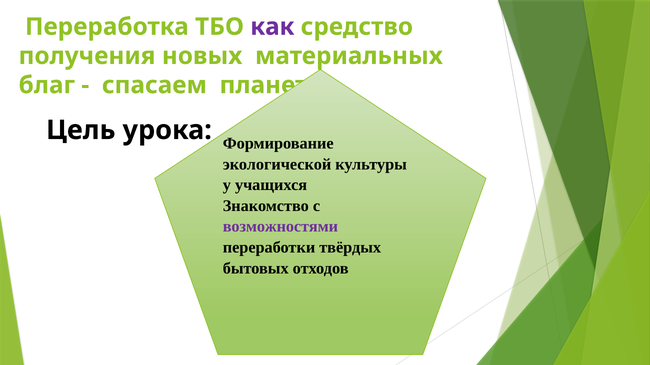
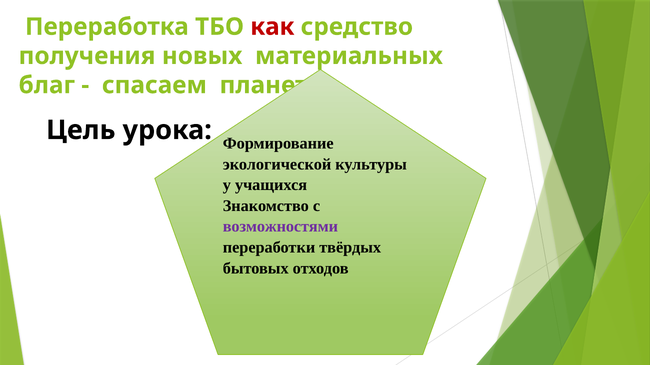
как colour: purple -> red
